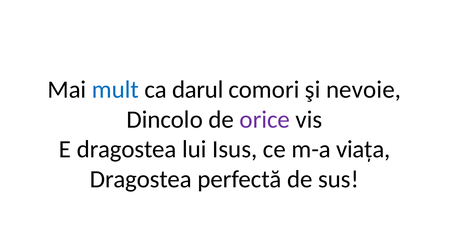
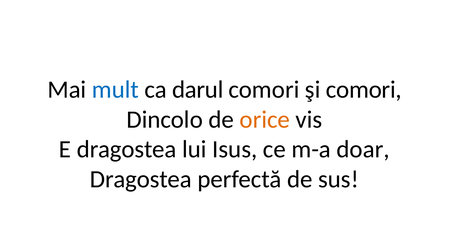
şi nevoie: nevoie -> comori
orice colour: purple -> orange
viața: viața -> doar
